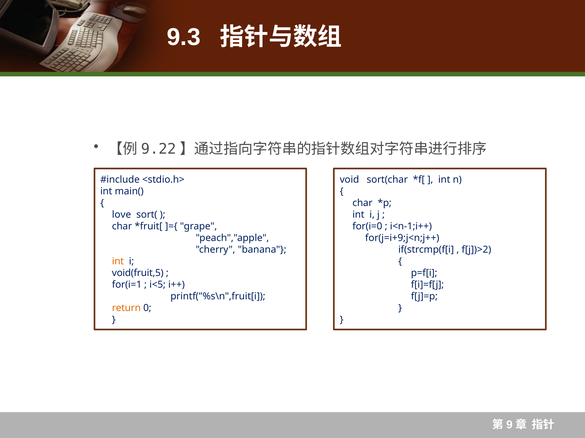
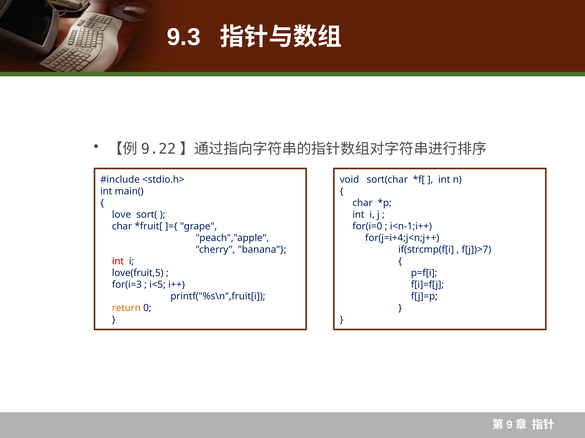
for(j=i+9;j<n;j++: for(j=i+9;j<n;j++ -> for(j=i+4;j<n;j++
f[j])>2: f[j])>2 -> f[j])>7
int at (118, 262) colour: orange -> red
void(fruit,5: void(fruit,5 -> love(fruit,5
for(i=1: for(i=1 -> for(i=3
